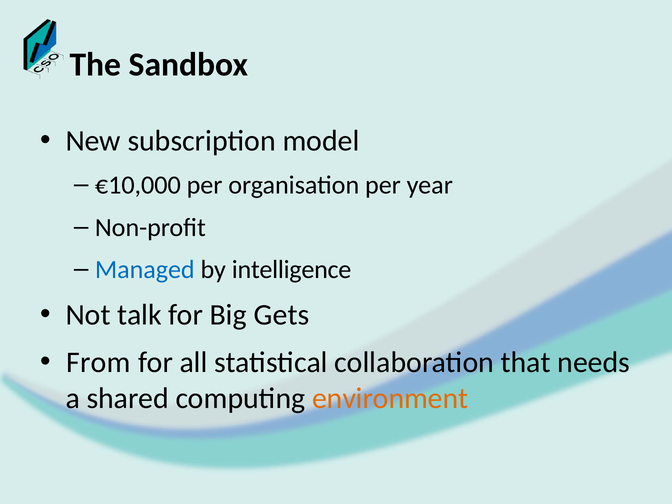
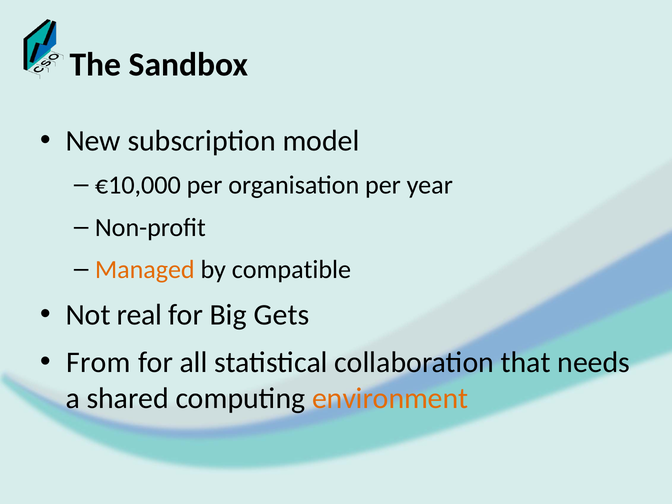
Managed colour: blue -> orange
intelligence: intelligence -> compatible
talk: talk -> real
